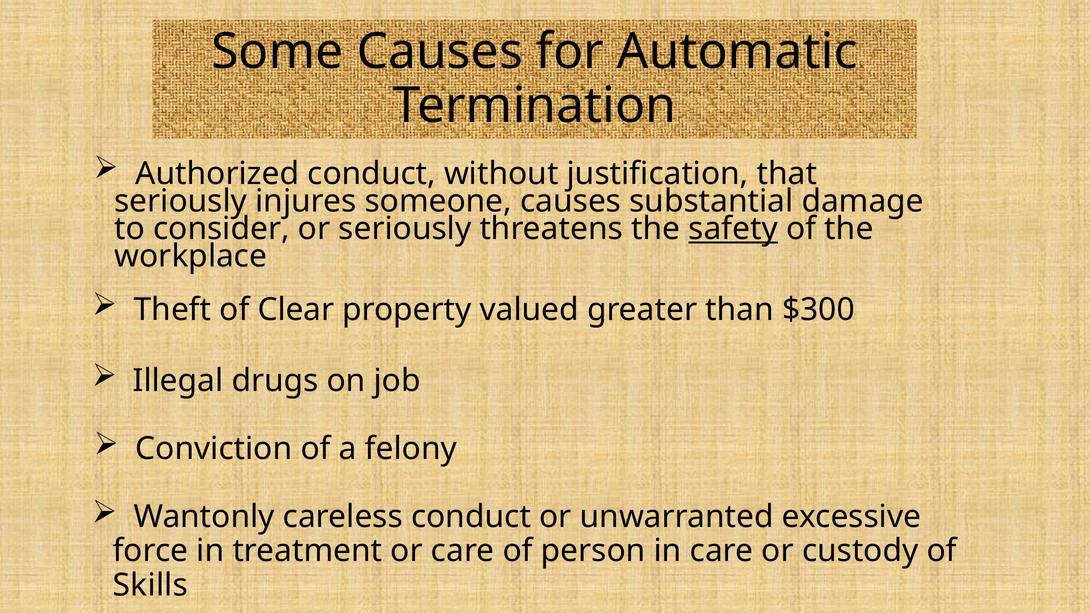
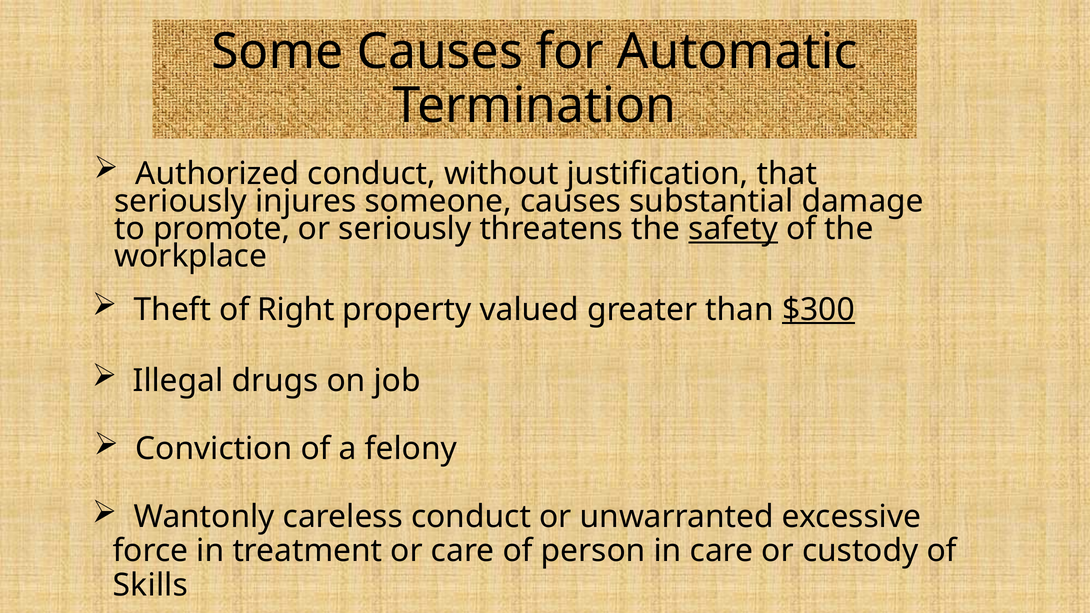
consider: consider -> promote
Clear: Clear -> Right
$300 underline: none -> present
